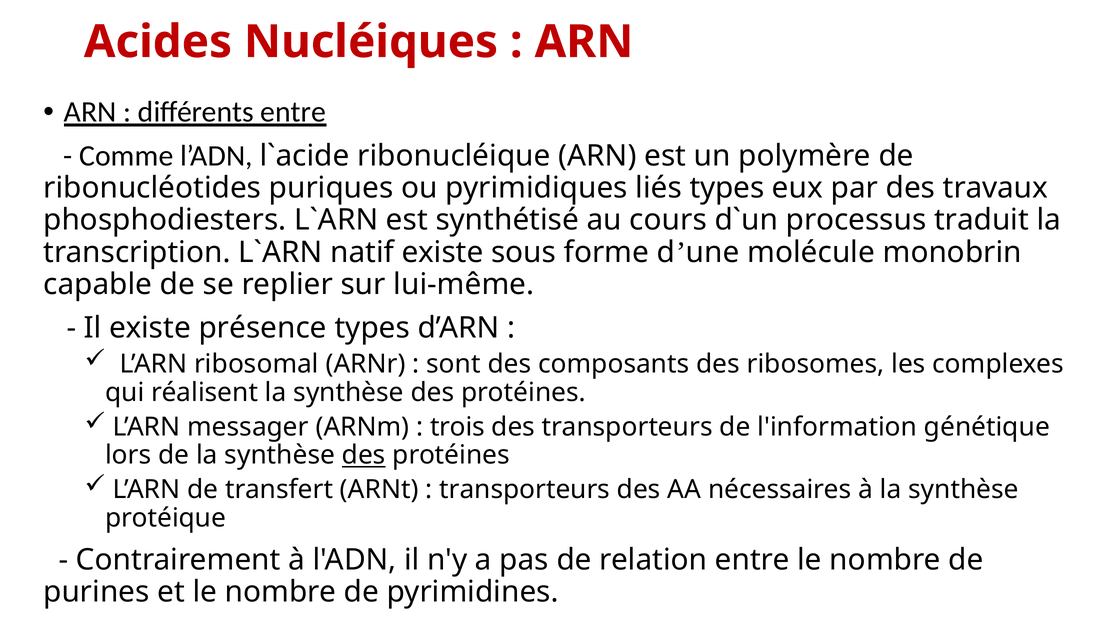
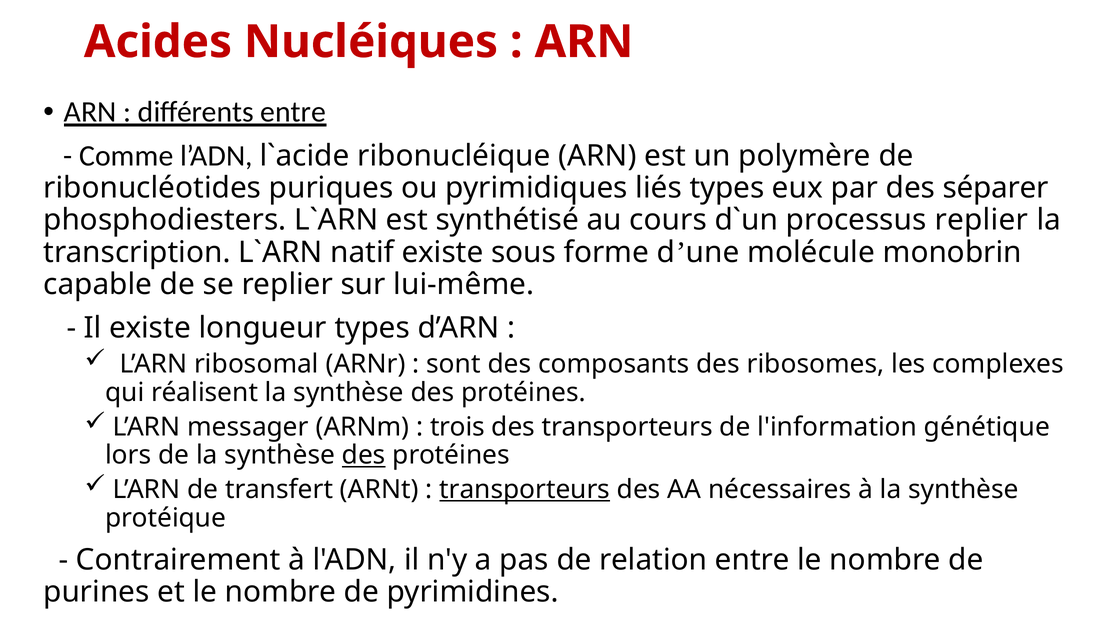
travaux: travaux -> séparer
processus traduit: traduit -> replier
présence: présence -> longueur
transporteurs at (525, 489) underline: none -> present
